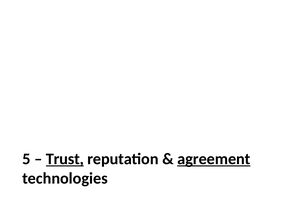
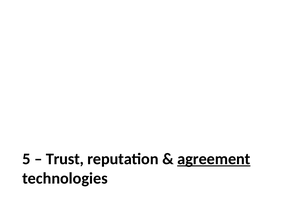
Trust underline: present -> none
